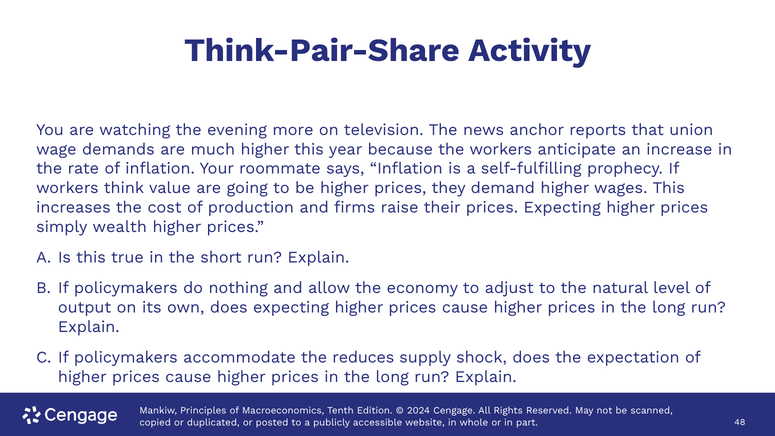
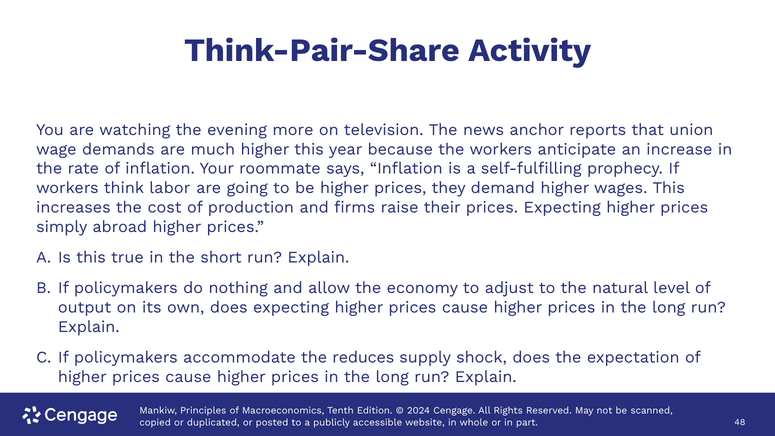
value: value -> labor
wealth: wealth -> abroad
